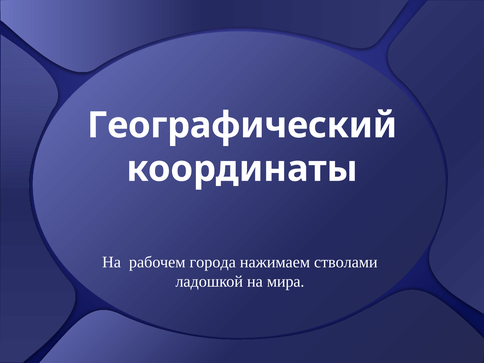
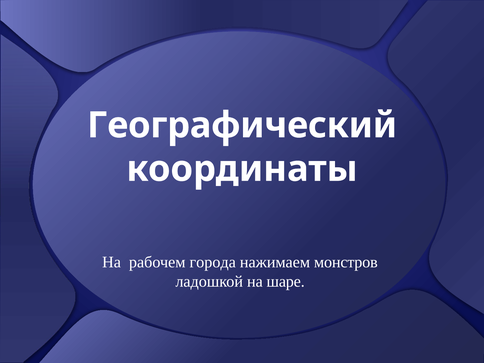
стволами: стволами -> монстров
мира: мира -> шаре
